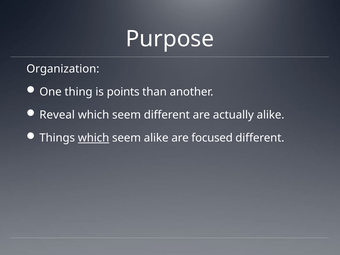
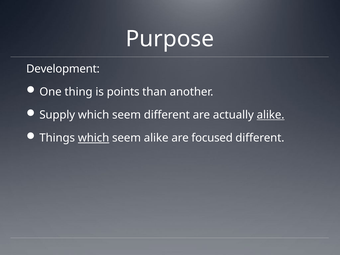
Organization: Organization -> Development
Reveal: Reveal -> Supply
alike at (271, 115) underline: none -> present
